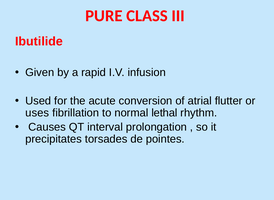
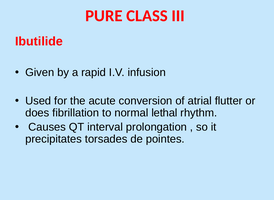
uses: uses -> does
